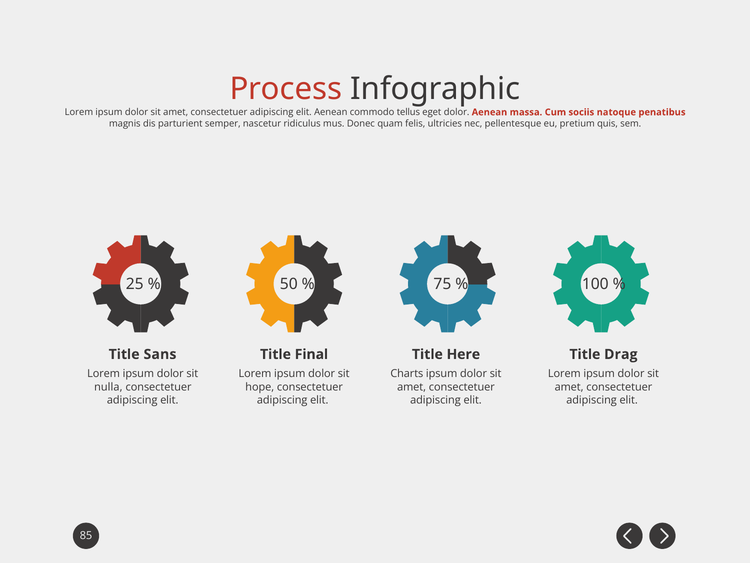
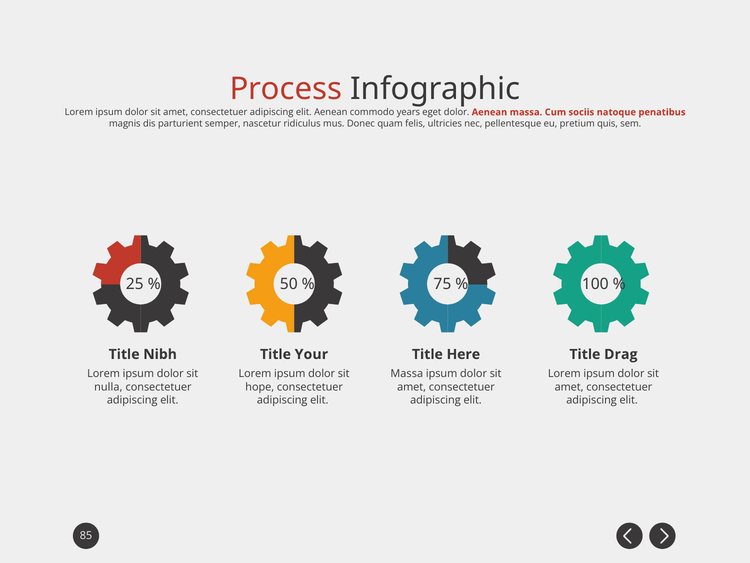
tellus: tellus -> years
Sans: Sans -> Nibh
Final: Final -> Your
Charts at (407, 374): Charts -> Massa
